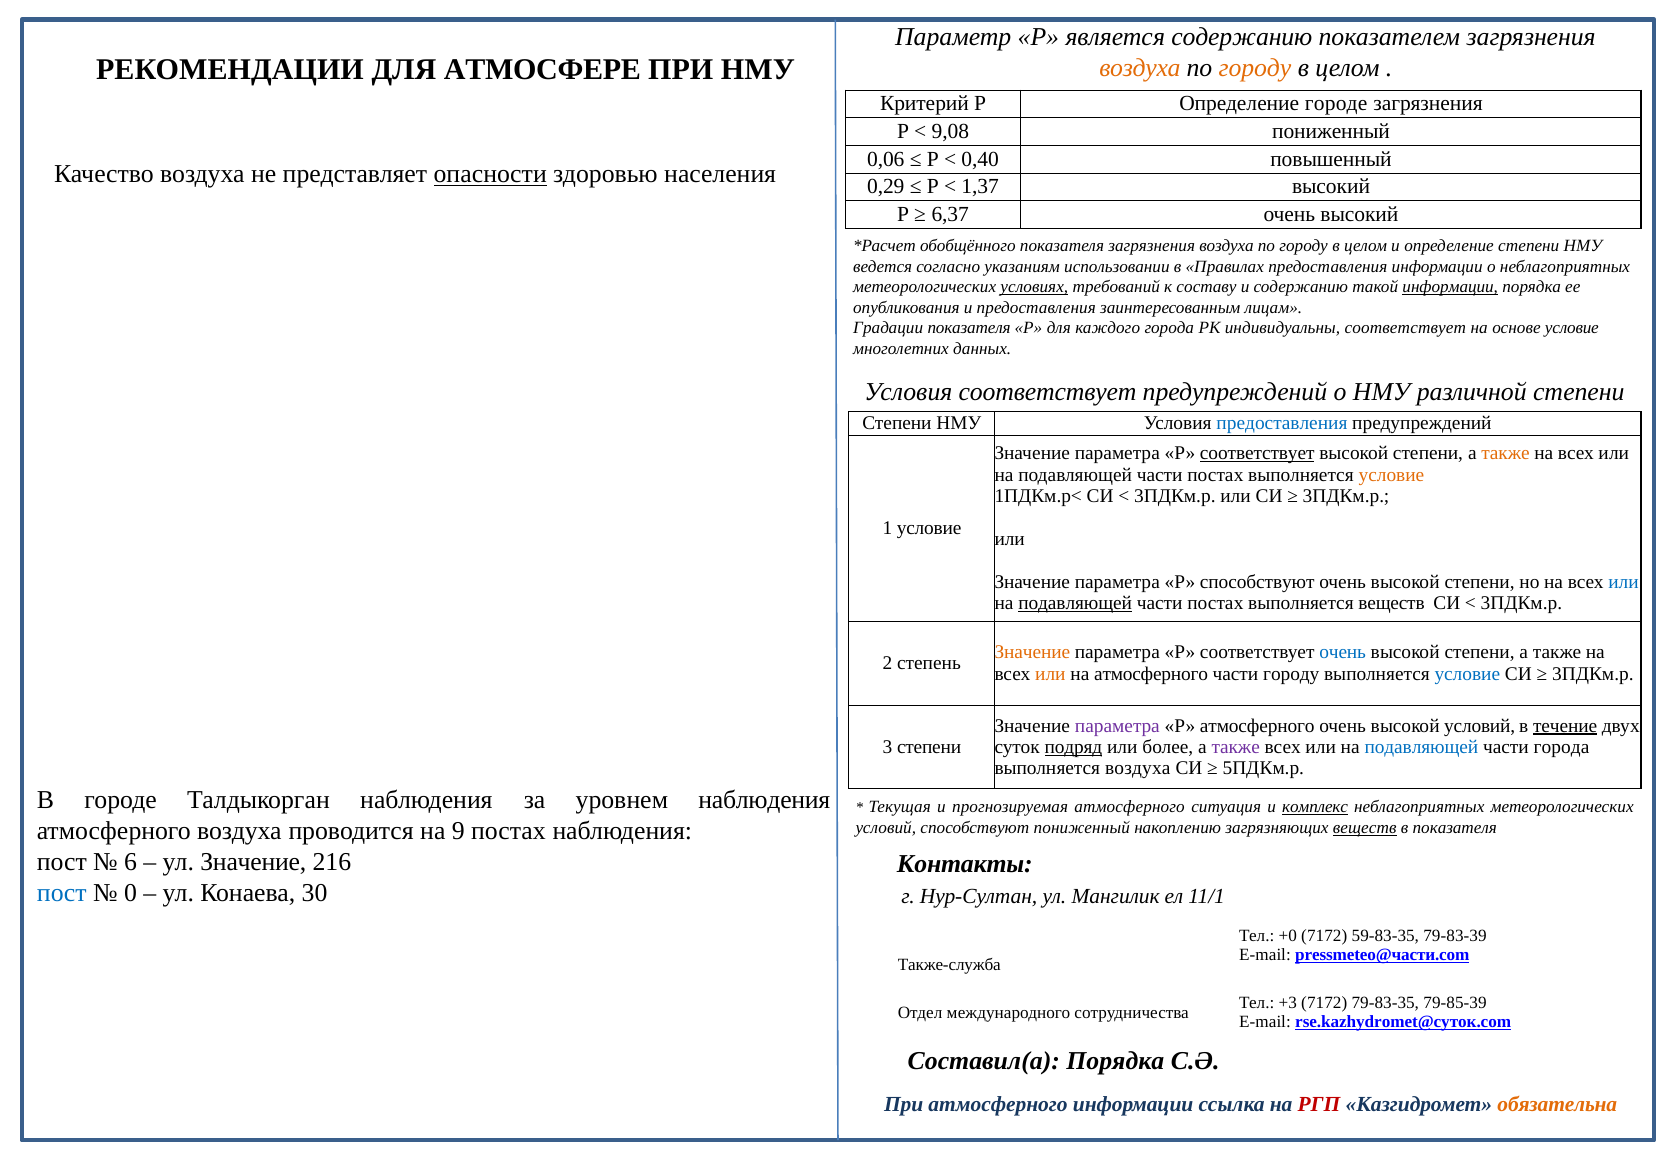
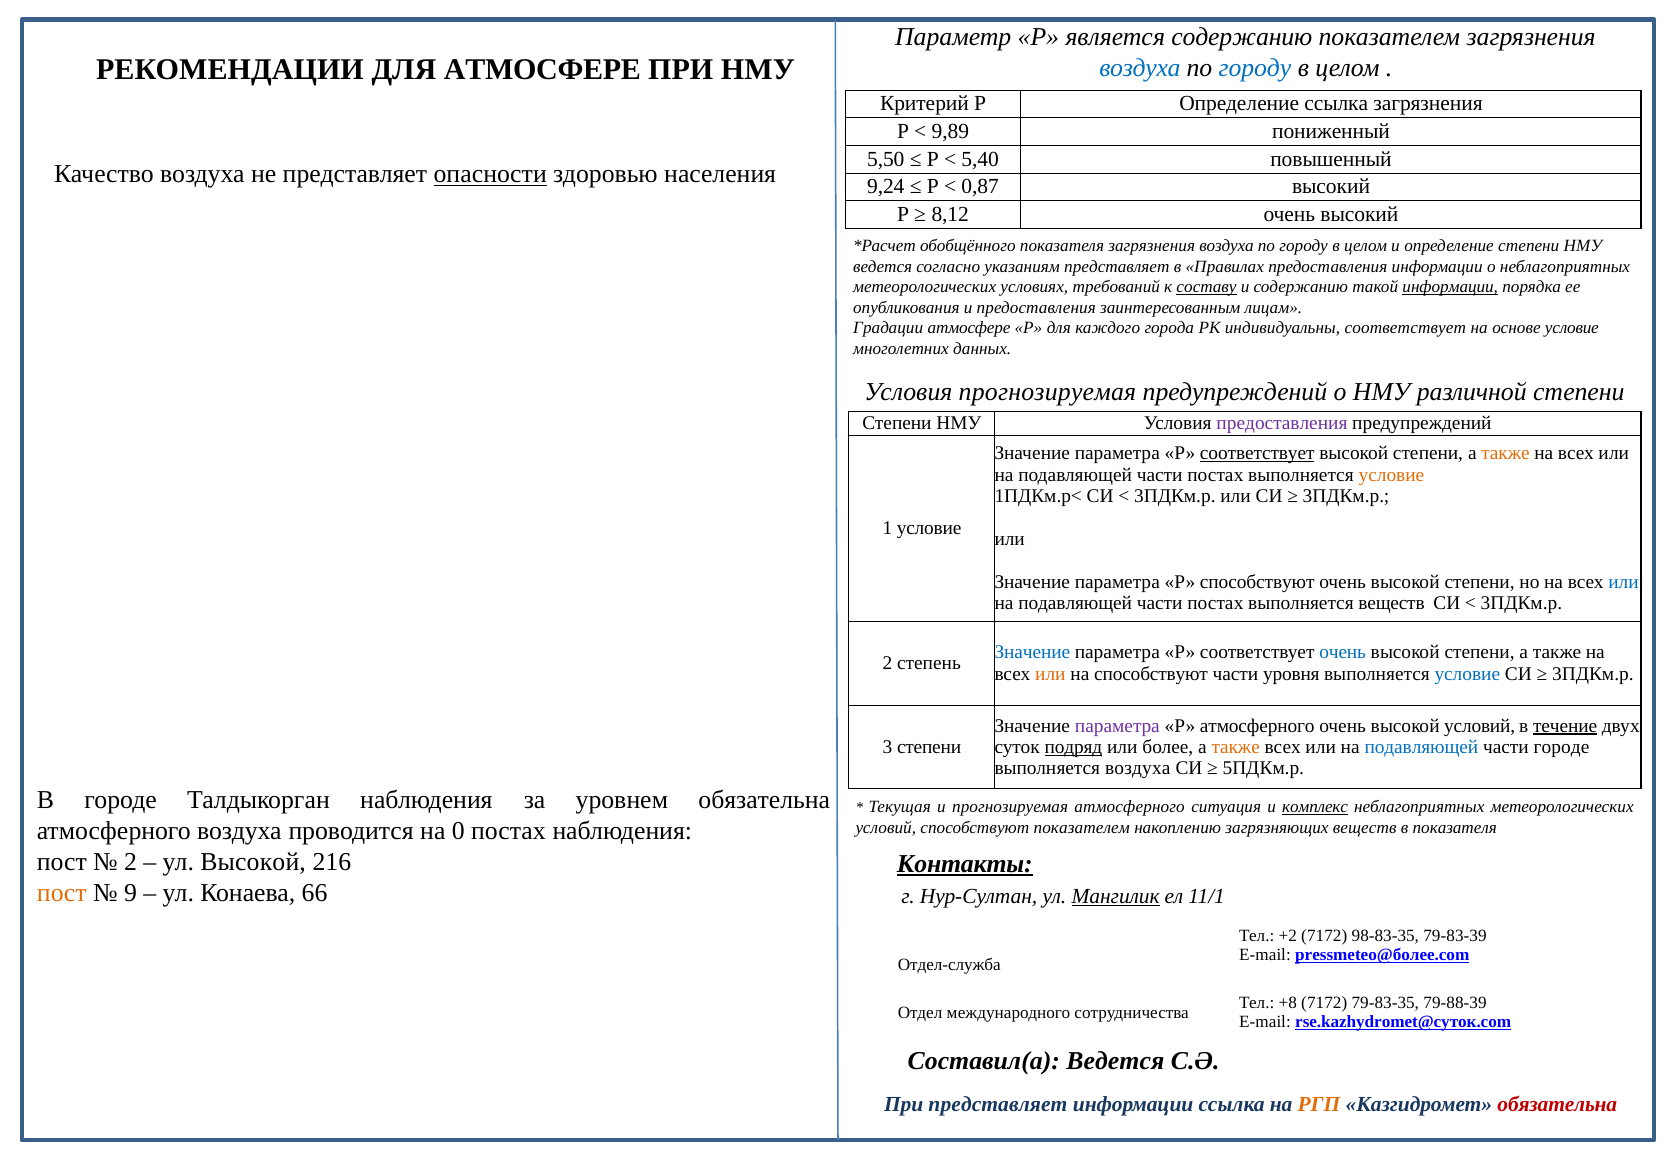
воздуха at (1140, 68) colour: orange -> blue
городу at (1255, 68) colour: orange -> blue
Определение городе: городе -> ссылка
9,08: 9,08 -> 9,89
0,06: 0,06 -> 5,50
0,40: 0,40 -> 5,40
0,29: 0,29 -> 9,24
1,37: 1,37 -> 0,87
6,37: 6,37 -> 8,12
указаниям использовании: использовании -> представляет
условиях underline: present -> none
составу underline: none -> present
Градации показателя: показателя -> атмосфере
Условия соответствует: соответствует -> прогнозируемая
предоставления at (1282, 424) colour: blue -> purple
подавляющей at (1075, 603) underline: present -> none
Значение at (1032, 653) colour: orange -> blue
на атмосферного: атмосферного -> способствуют
части городу: городу -> уровня
также at (1236, 747) colour: purple -> orange
части города: города -> городе
уровнем наблюдения: наблюдения -> обязательна
9: 9 -> 0
способствуют пониженный: пониженный -> показателем
веществ at (1365, 828) underline: present -> none
6 at (131, 862): 6 -> 2
ул Значение: Значение -> Высокой
Контакты underline: none -> present
пост at (62, 893) colour: blue -> orange
0: 0 -> 9
30: 30 -> 66
Мангилик underline: none -> present
+0: +0 -> +2
59-83-35: 59-83-35 -> 98-83-35
pressmeteo@части.com: pressmeteo@части.com -> pressmeteo@более.com
Также-служба: Также-служба -> Отдел-служба
+3: +3 -> +8
79-85-39: 79-85-39 -> 79-88-39
Составил(а Порядка: Порядка -> Ведется
При атмосферного: атмосферного -> представляет
РГП colour: red -> orange
обязательна at (1557, 1105) colour: orange -> red
